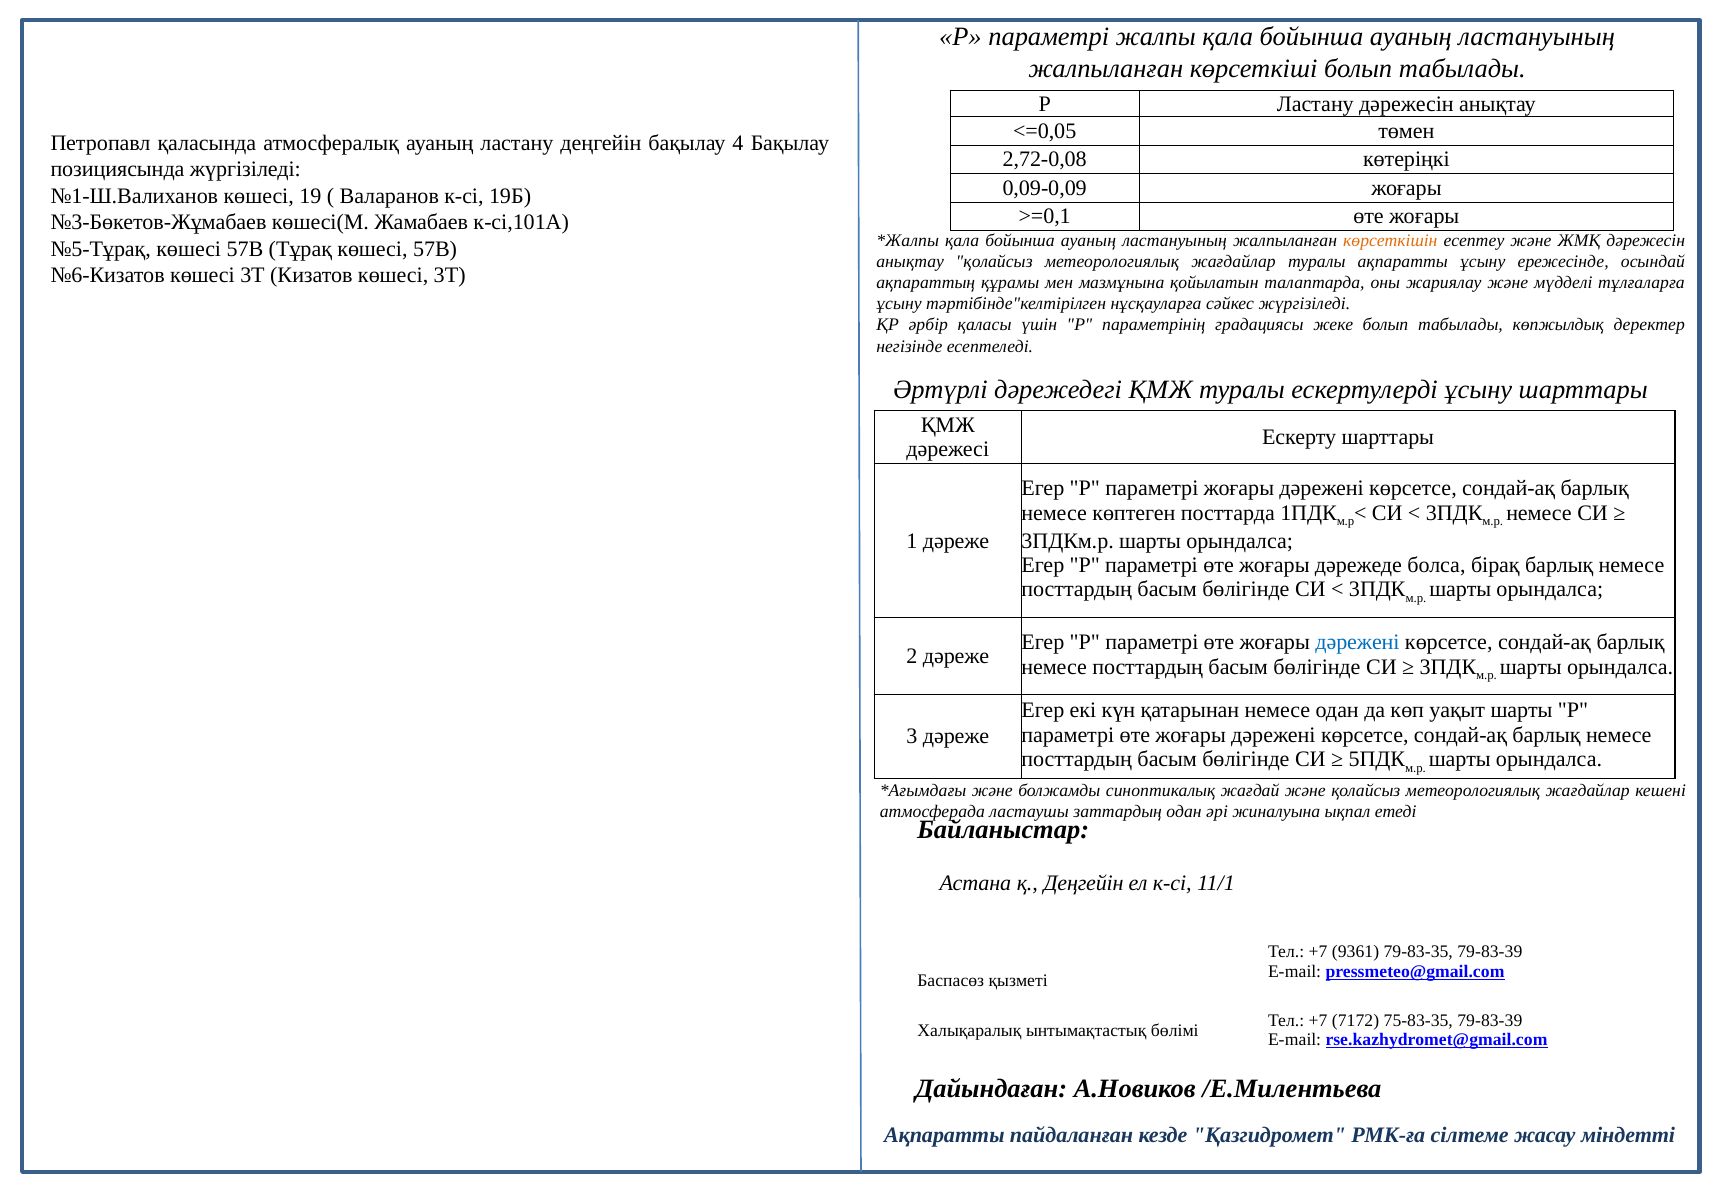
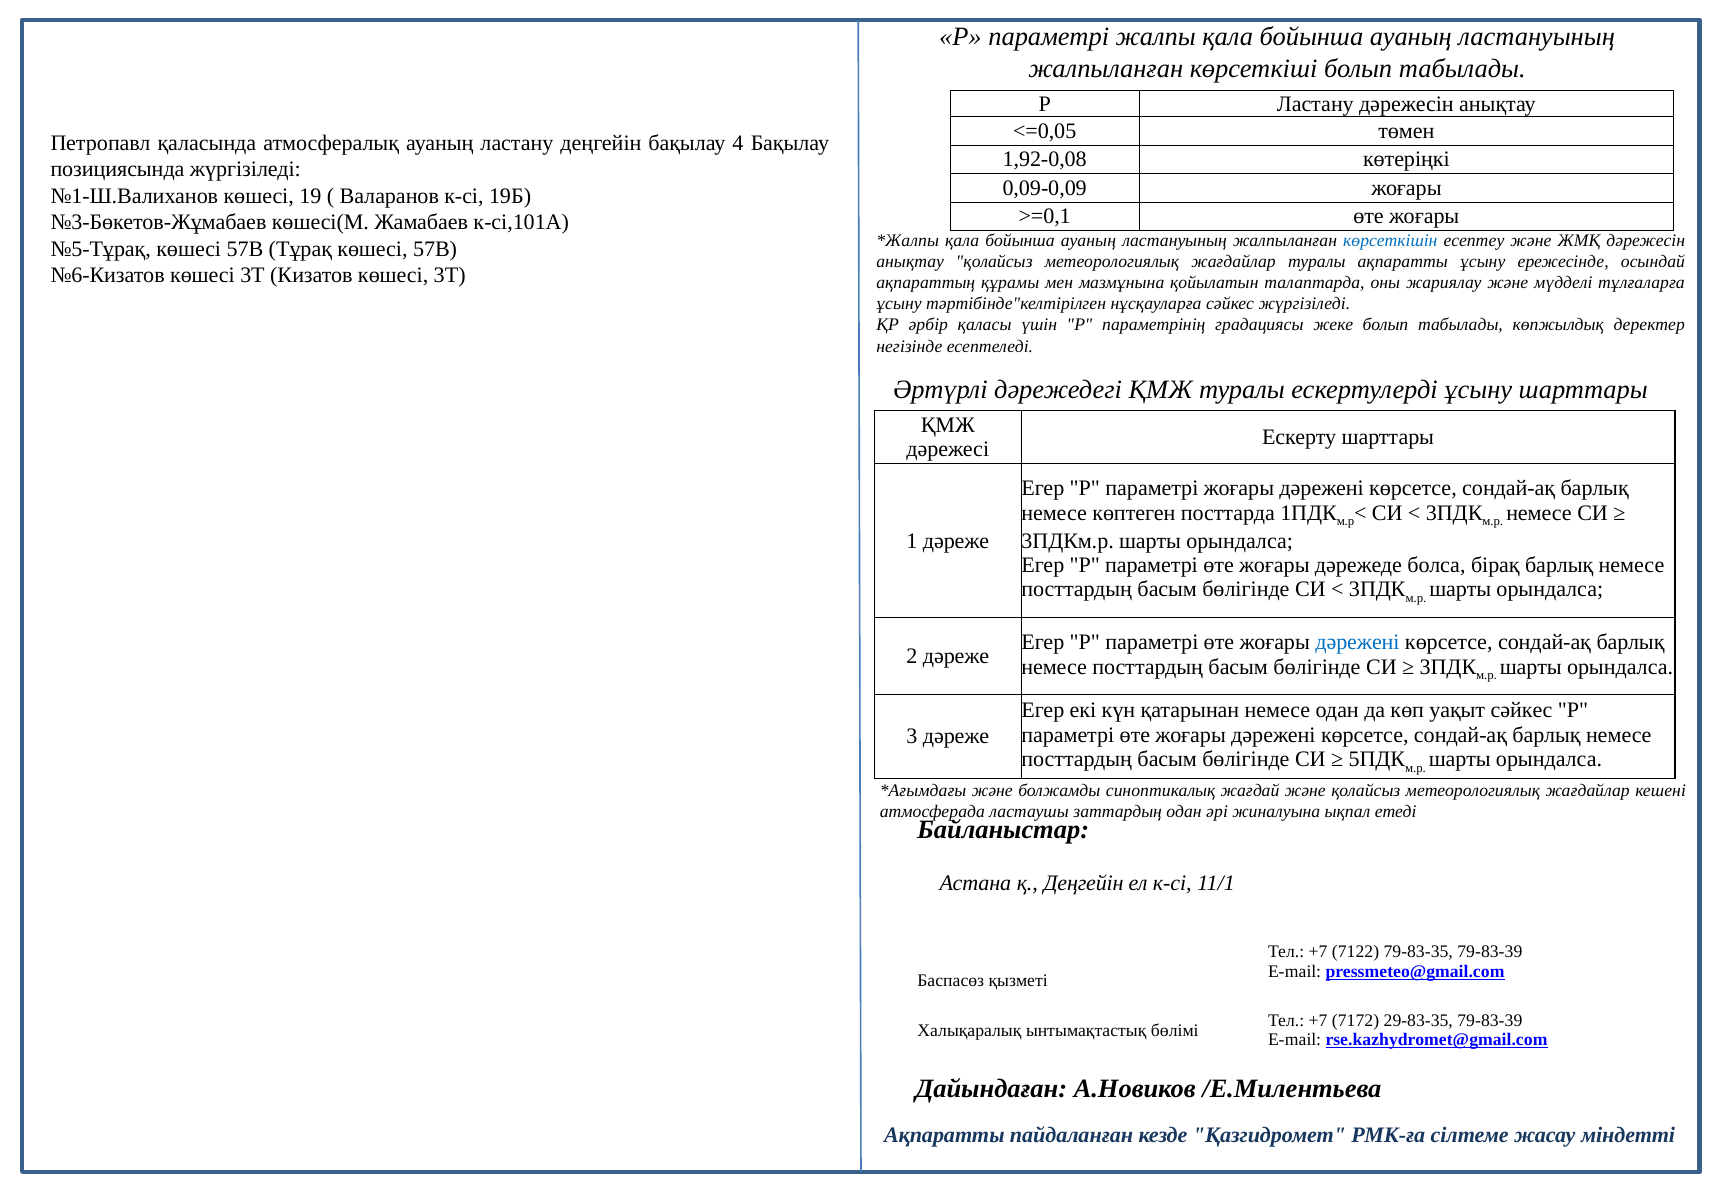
2,72-0,08: 2,72-0,08 -> 1,92-0,08
көрсеткішін colour: orange -> blue
уақыт шарты: шарты -> сәйкес
9361: 9361 -> 7122
75-83-35: 75-83-35 -> 29-83-35
